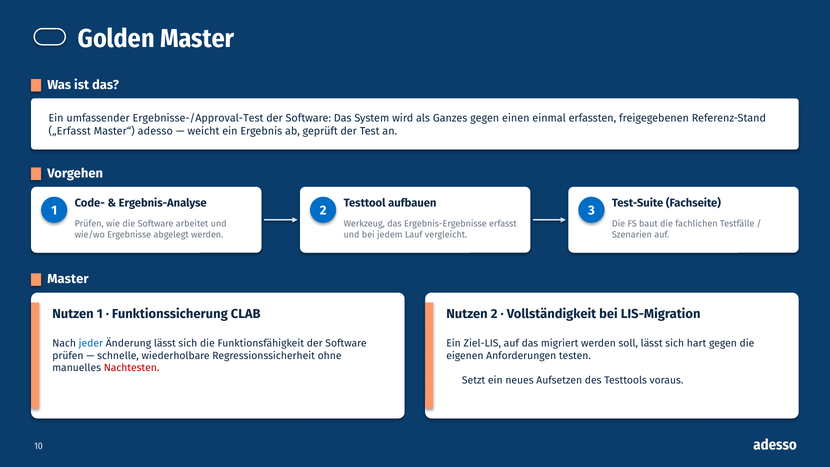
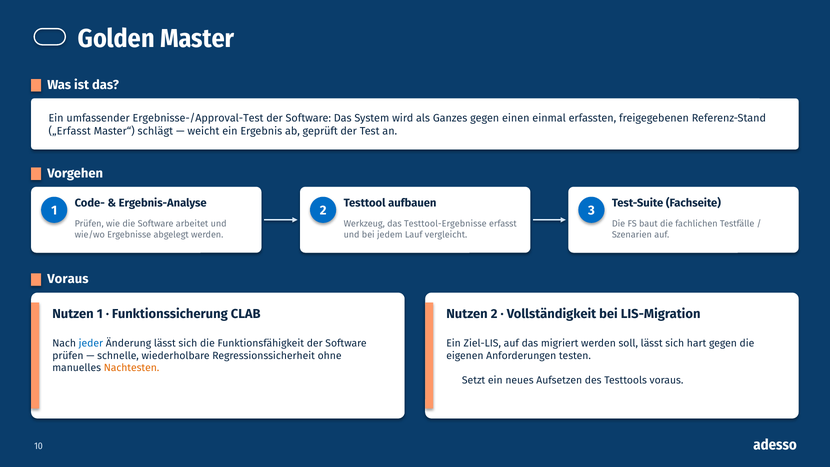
Master“ adesso: adesso -> schlägt
Ergebnis-Ergebnisse: Ergebnis-Ergebnisse -> Testtool-Ergebnisse
Master at (68, 279): Master -> Voraus
Nachtesten colour: red -> orange
